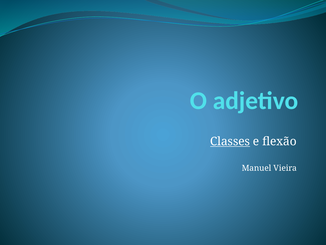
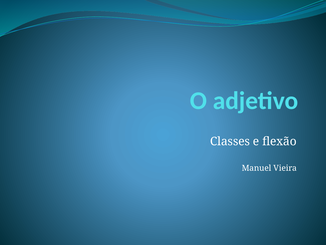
Classes underline: present -> none
